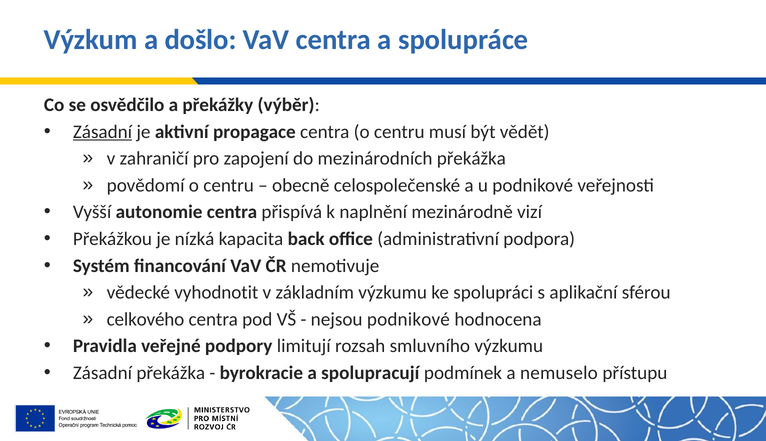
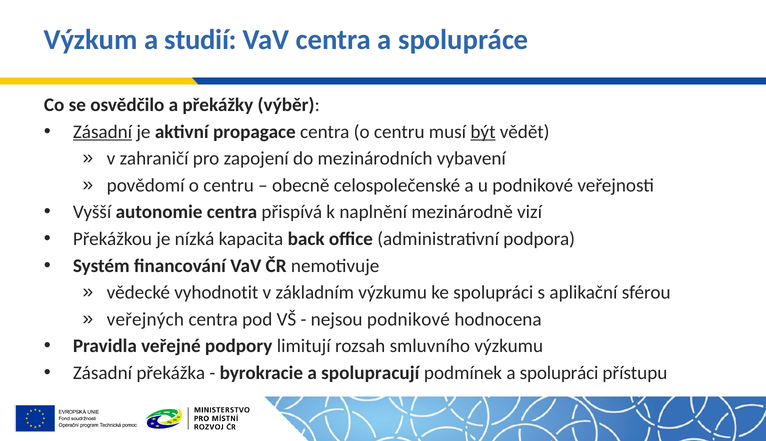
došlo: došlo -> studií
být underline: none -> present
mezinárodních překážka: překážka -> vybavení
celkového: celkového -> veřejných
a nemuselo: nemuselo -> spolupráci
